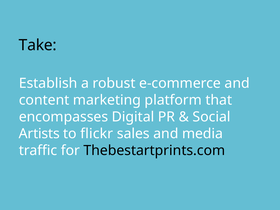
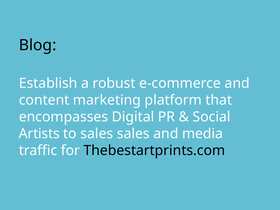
Take: Take -> Blog
to flickr: flickr -> sales
